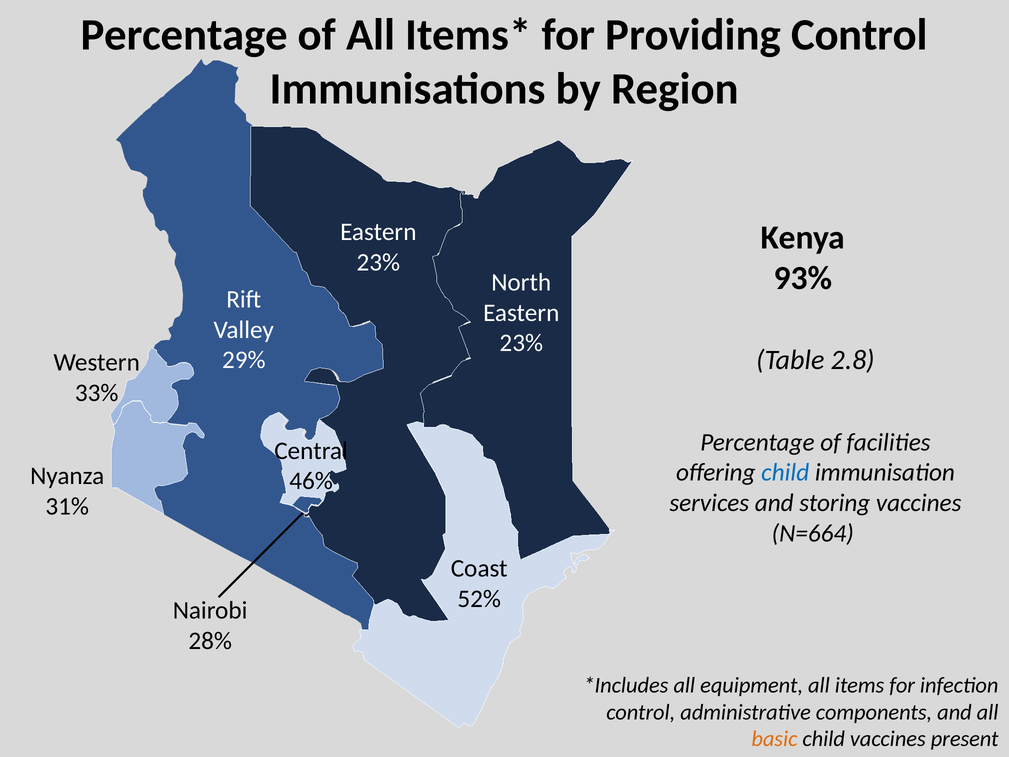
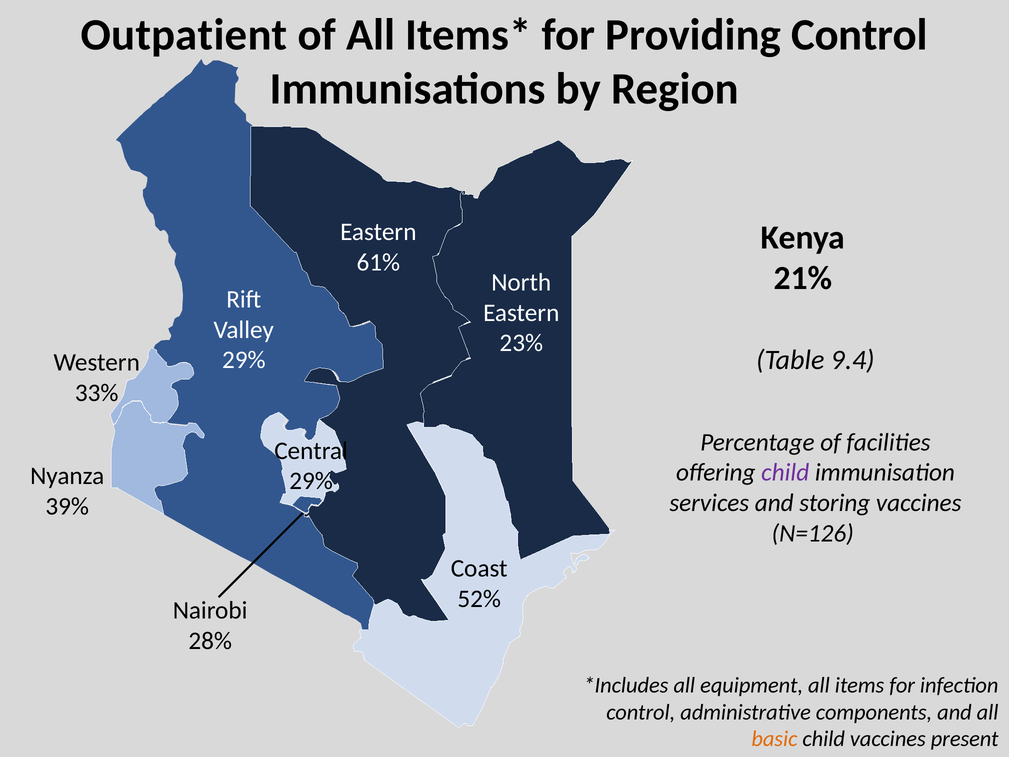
Percentage at (184, 35): Percentage -> Outpatient
23% at (378, 262): 23% -> 61%
93%: 93% -> 21%
2.8: 2.8 -> 9.4
child at (785, 473) colour: blue -> purple
46% at (311, 481): 46% -> 29%
31%: 31% -> 39%
N=664: N=664 -> N=126
